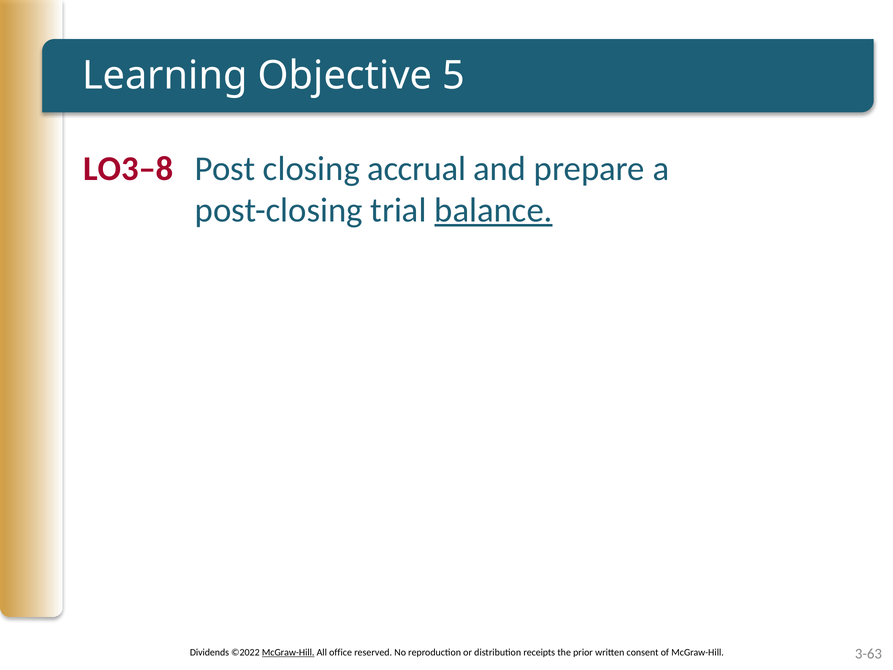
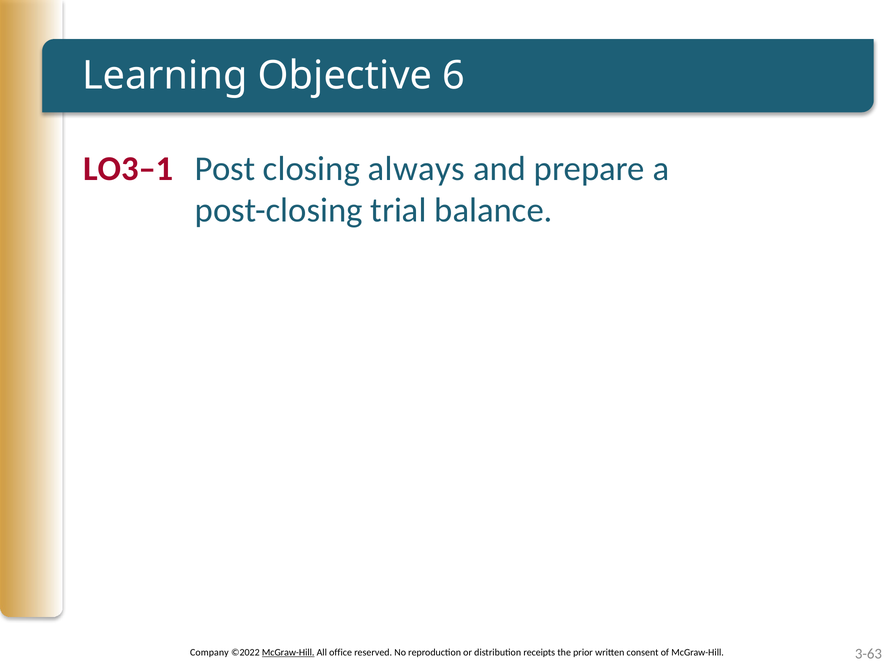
5: 5 -> 6
LO3–8: LO3–8 -> LO3–1
accrual: accrual -> always
balance underline: present -> none
Dividends: Dividends -> Company
